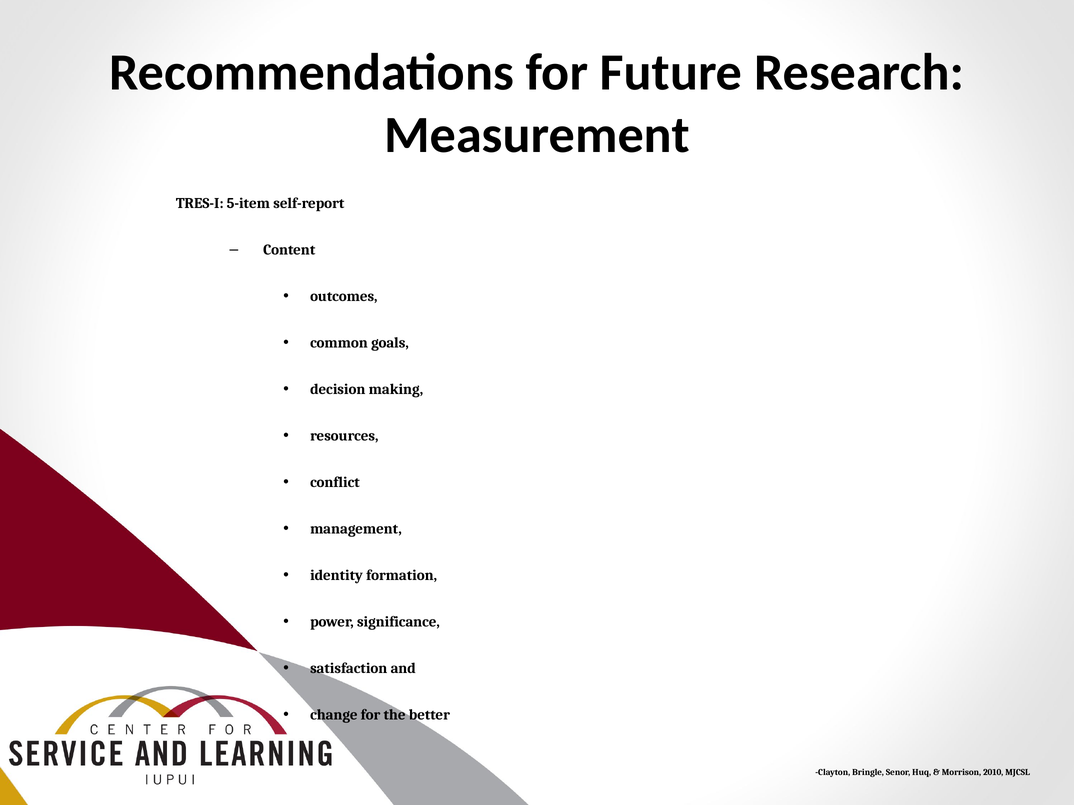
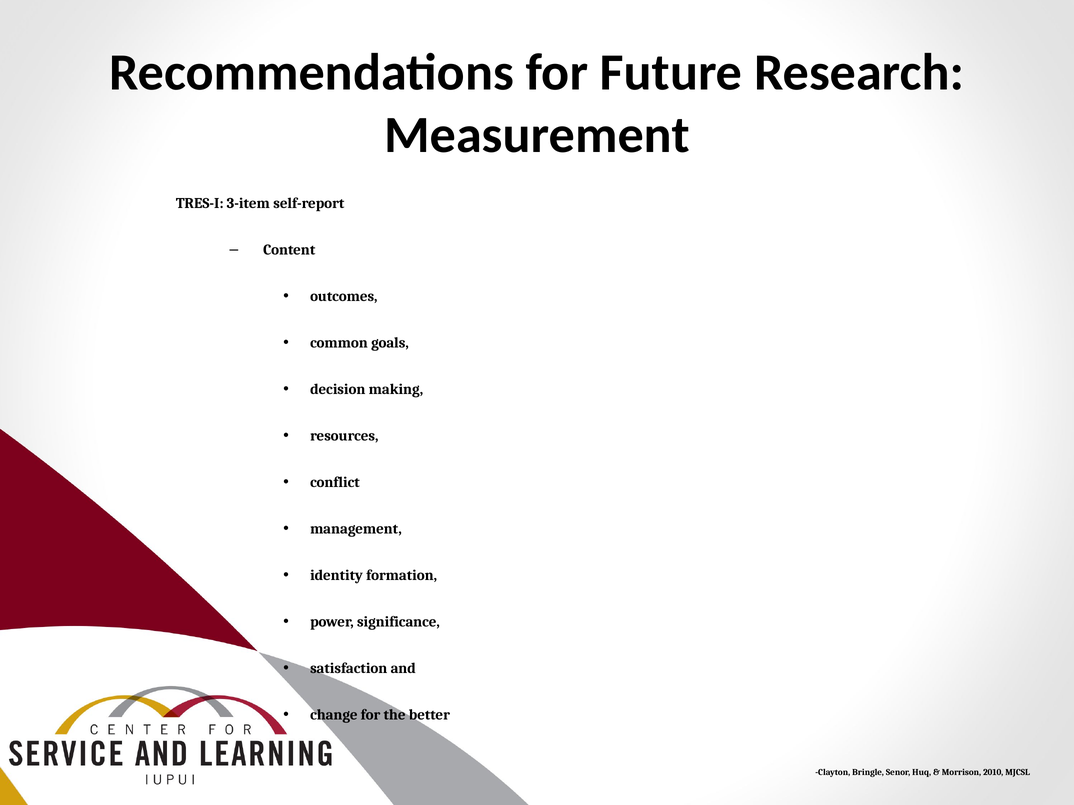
5-item: 5-item -> 3-item
